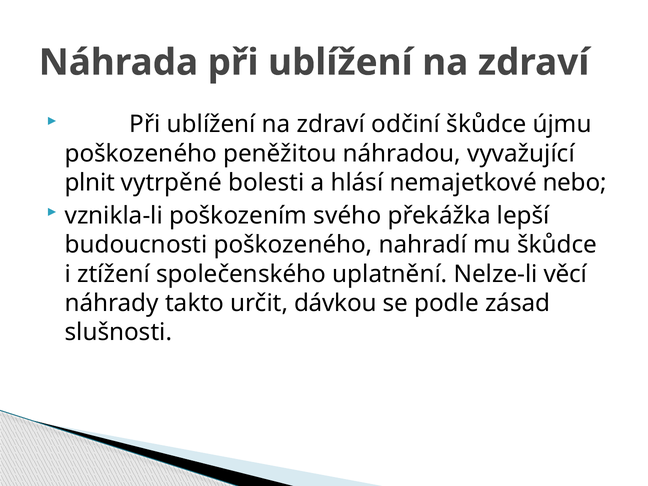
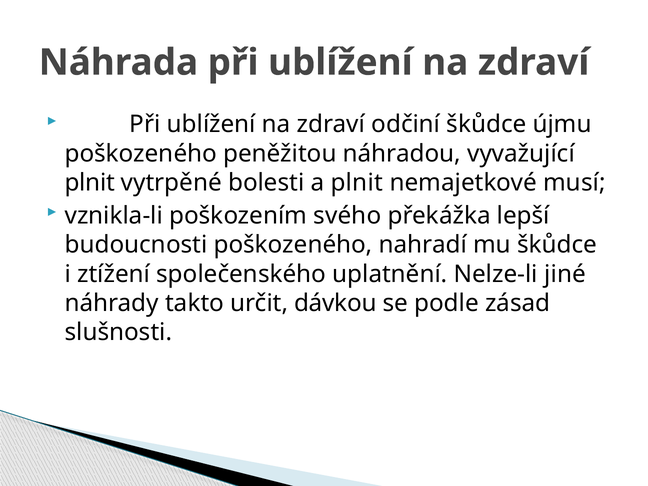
a hlásí: hlásí -> plnit
nebo: nebo -> musí
věcí: věcí -> jiné
